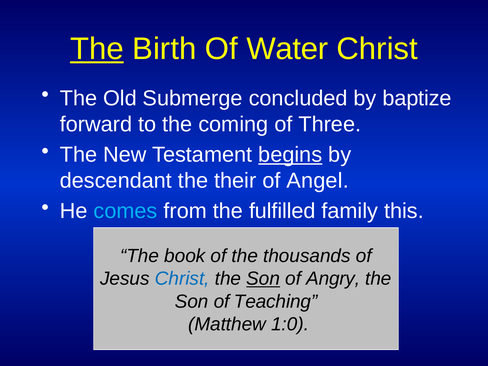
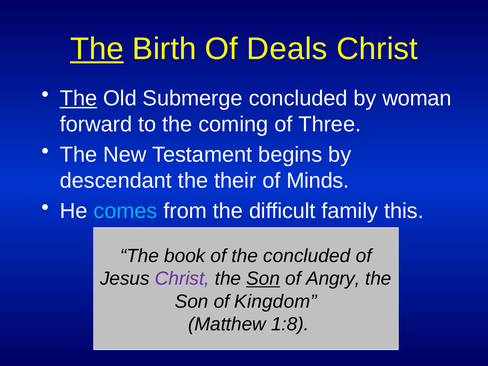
Water: Water -> Deals
The at (78, 98) underline: none -> present
baptize: baptize -> woman
begins underline: present -> none
Angel: Angel -> Minds
fulfilled: fulfilled -> difficult
the thousands: thousands -> concluded
Christ at (182, 279) colour: blue -> purple
Teaching: Teaching -> Kingdom
1:0: 1:0 -> 1:8
